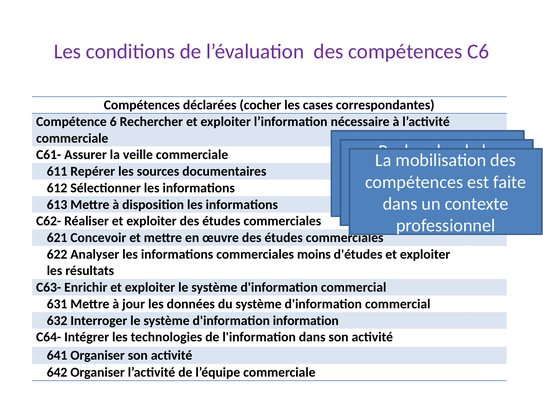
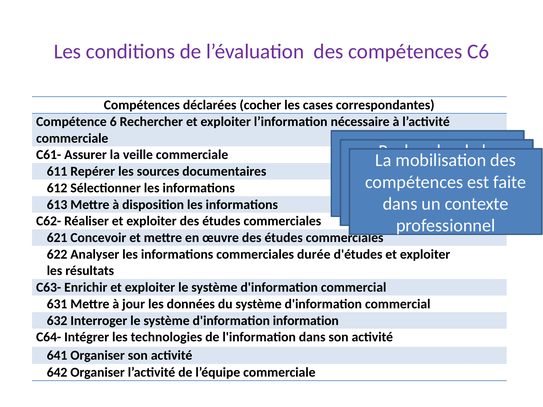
moins: moins -> durée
